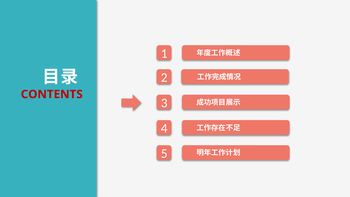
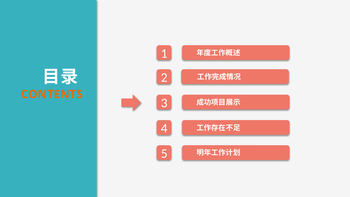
CONTENTS colour: red -> orange
